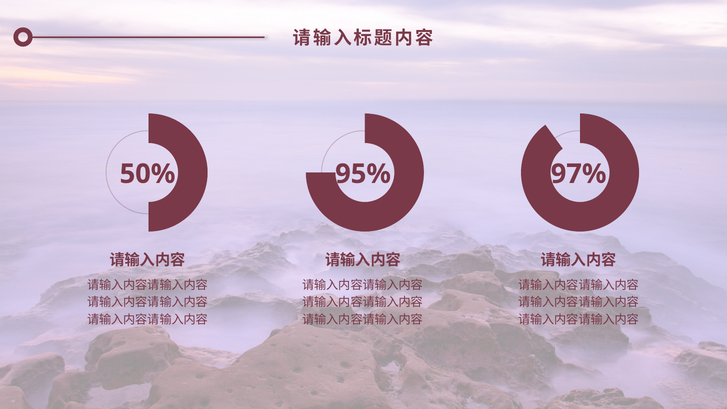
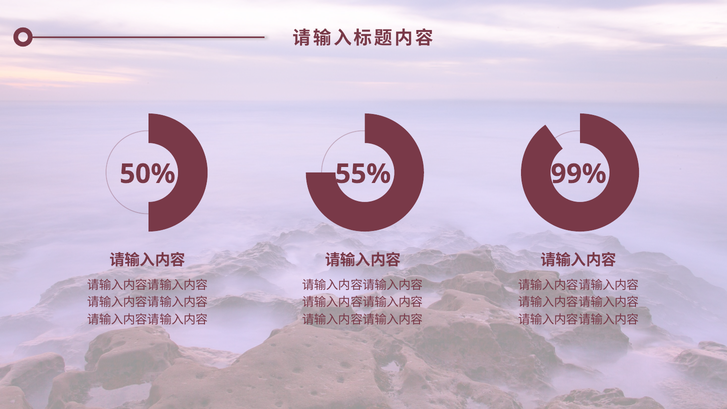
95%: 95% -> 55%
97%: 97% -> 99%
